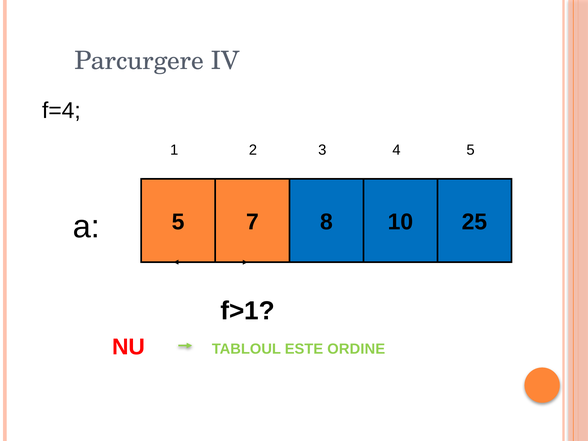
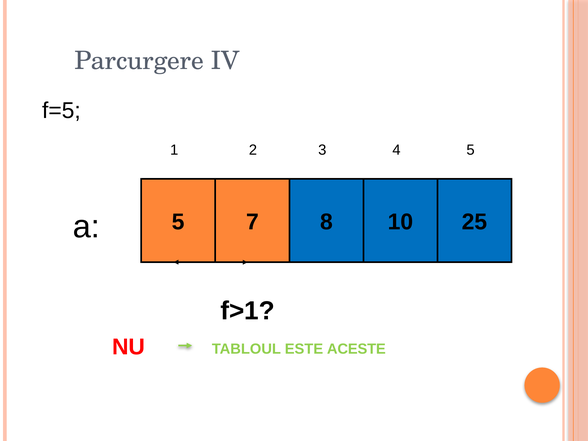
f=4: f=4 -> f=5
ORDINE: ORDINE -> ACESTE
